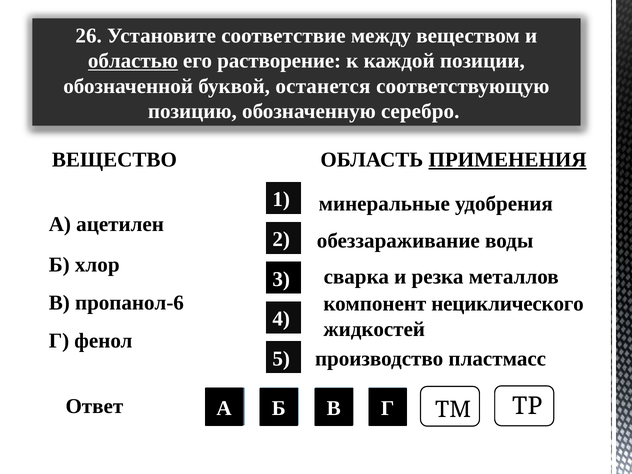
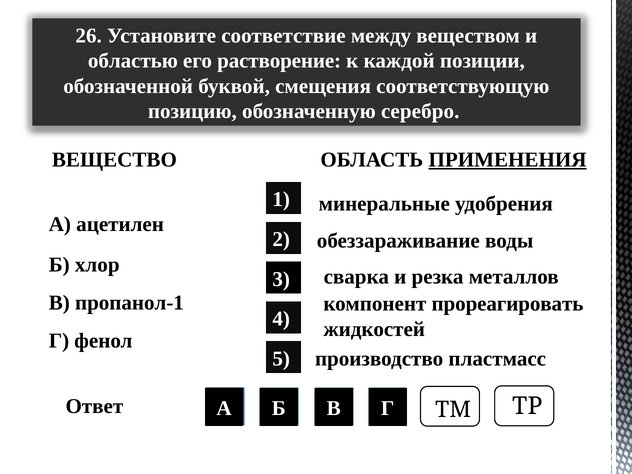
областью underline: present -> none
останется: останется -> смещения
пропанол-6: пропанол-6 -> пропанол-1
нециклического: нециклического -> прореагировать
